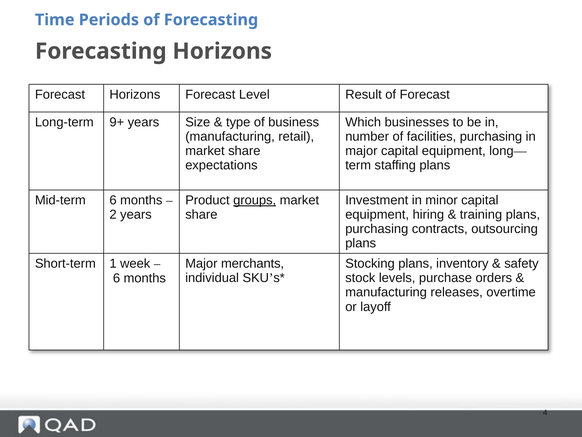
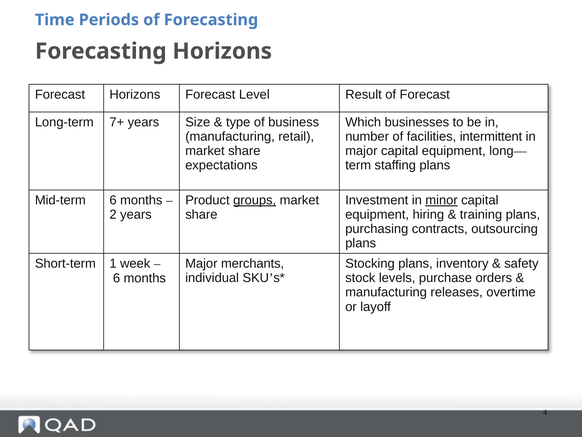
9+: 9+ -> 7+
facilities purchasing: purchasing -> intermittent
minor underline: none -> present
